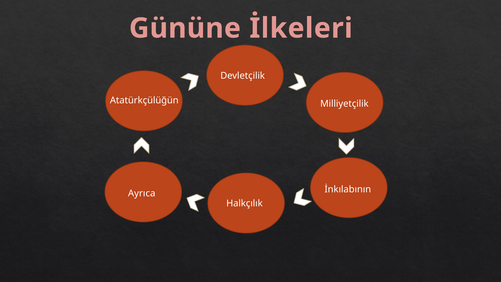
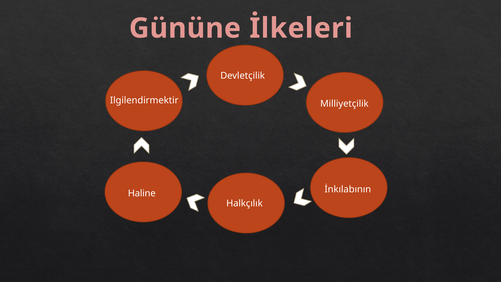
Atatürkçülüğün: Atatürkçülüğün -> Ilgilendirmektir
Ayrıca: Ayrıca -> Haline
